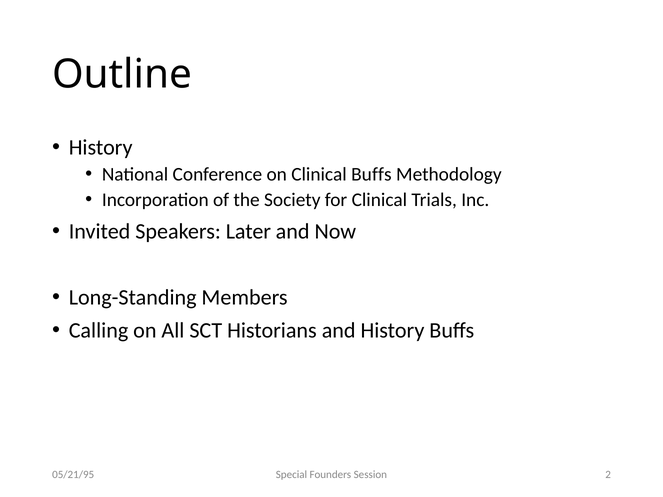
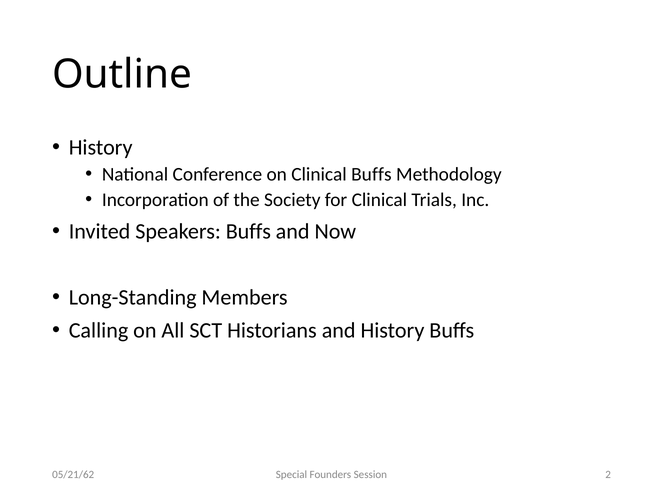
Speakers Later: Later -> Buffs
05/21/95: 05/21/95 -> 05/21/62
